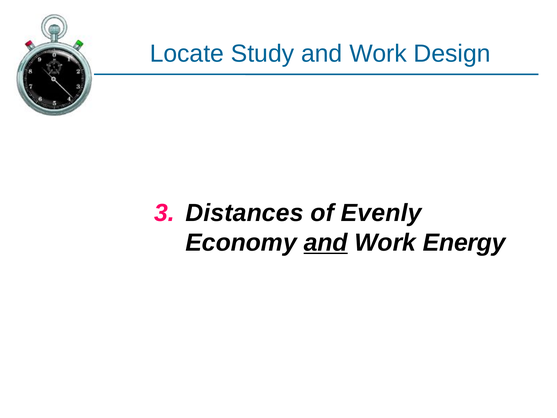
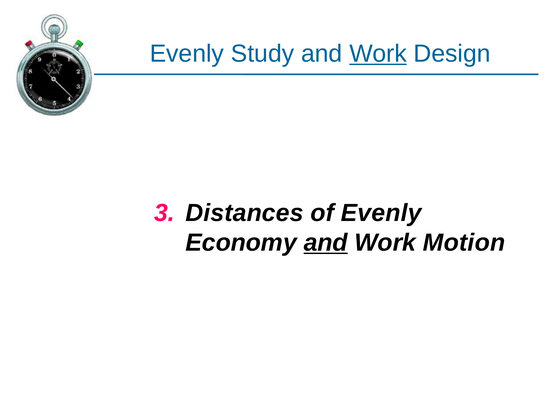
Locate at (187, 54): Locate -> Evenly
Work at (378, 54) underline: none -> present
Energy: Energy -> Motion
